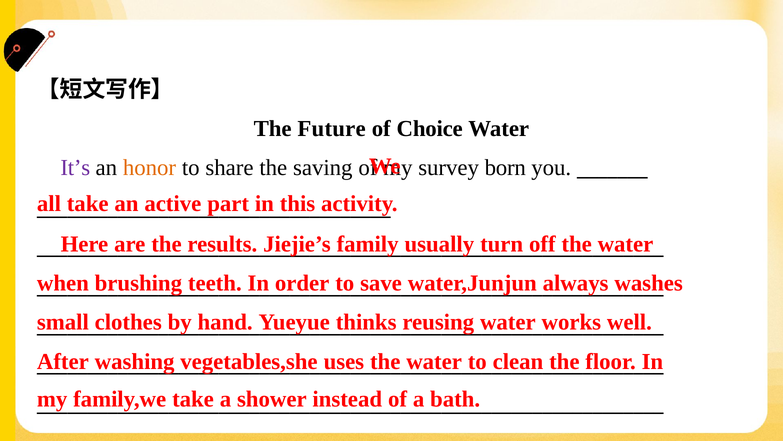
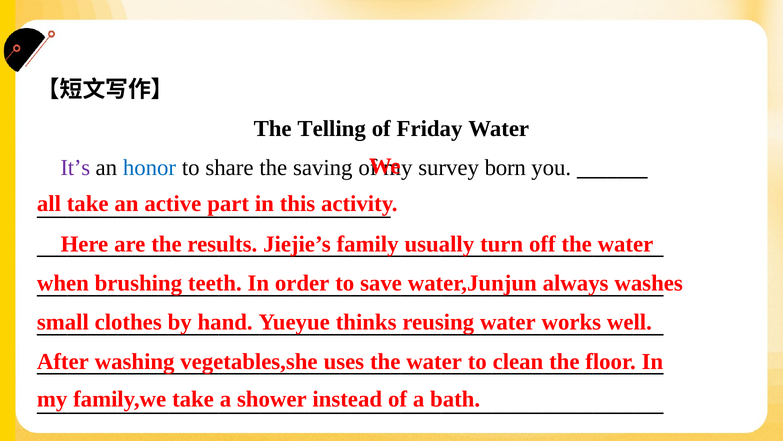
Future: Future -> Telling
Choice: Choice -> Friday
honor colour: orange -> blue
